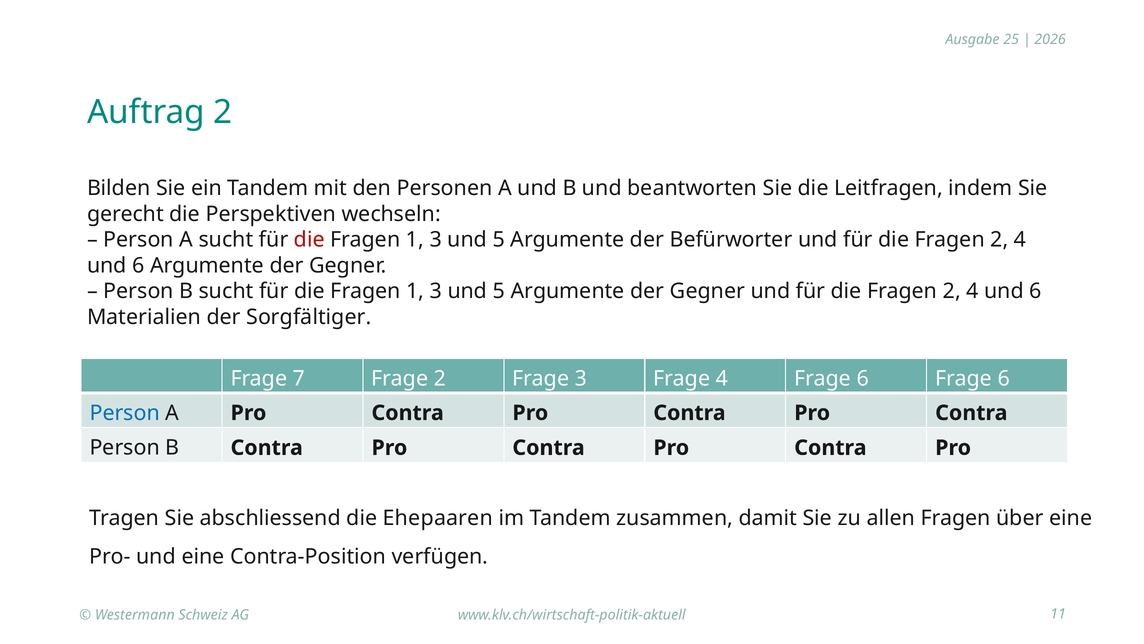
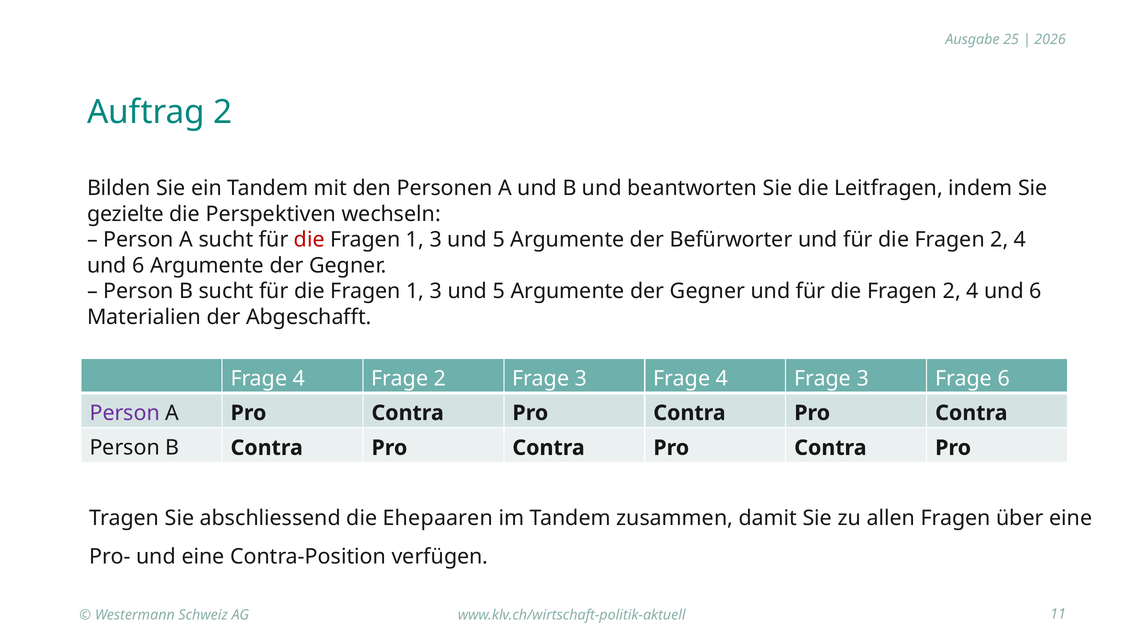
gerecht: gerecht -> gezielte
Sorgfältiger: Sorgfältiger -> Abgeschafft
7 at (299, 378): 7 -> 4
4 Frage 6: 6 -> 3
Person at (125, 413) colour: blue -> purple
